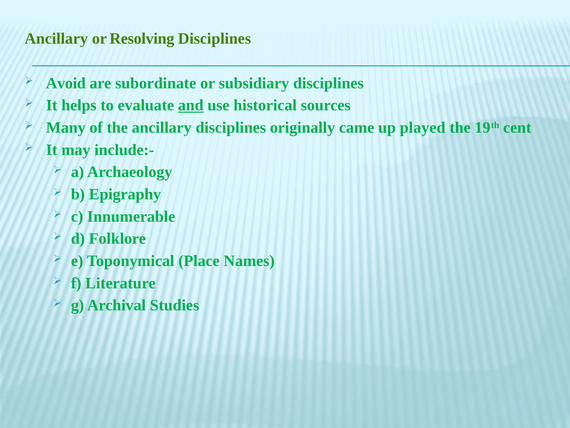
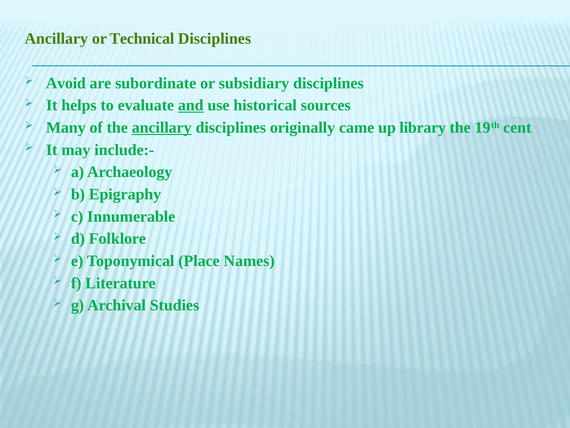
Resolving: Resolving -> Technical
ancillary at (162, 127) underline: none -> present
played: played -> library
